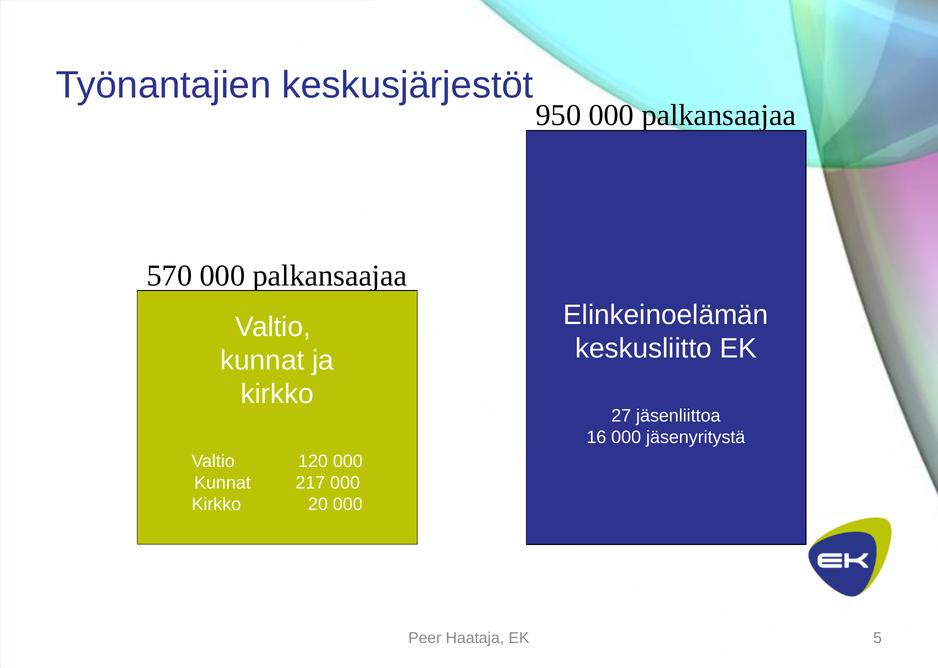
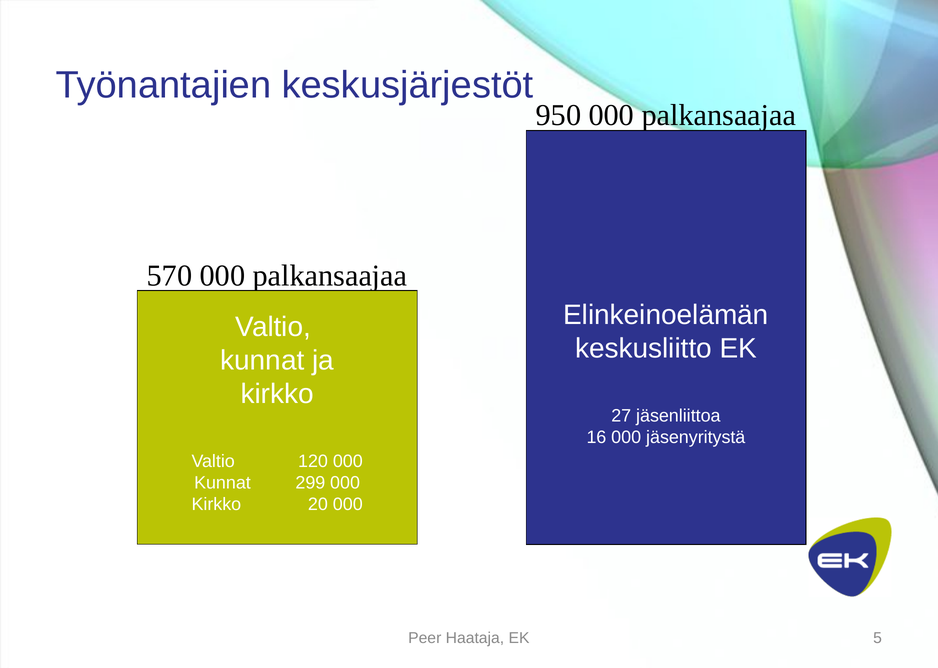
217: 217 -> 299
